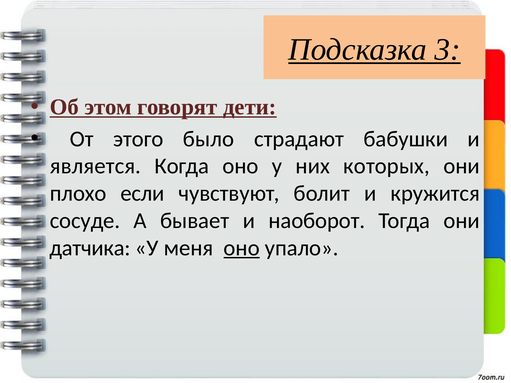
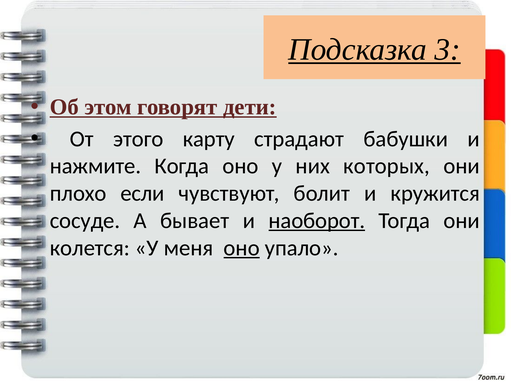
было: было -> карту
является: является -> нажмите
наоборот underline: none -> present
датчика: датчика -> колется
